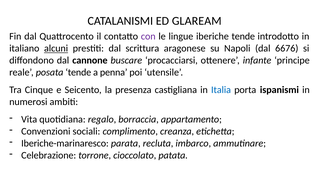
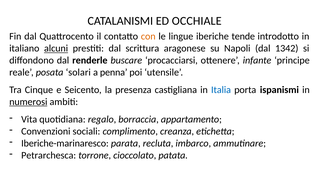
GLAREAM: GLAREAM -> OCCHIALE
con colour: purple -> orange
6676: 6676 -> 1342
cannone: cannone -> renderle
posata tende: tende -> solari
numerosi underline: none -> present
Celebrazione: Celebrazione -> Petrarchesca
